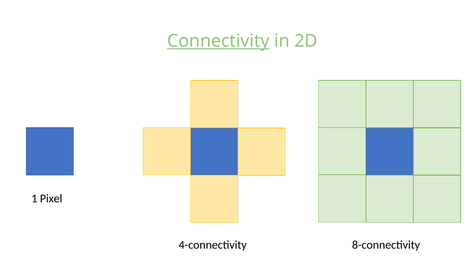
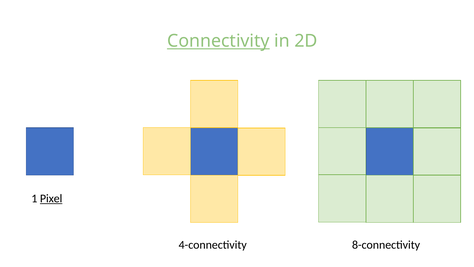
Pixel underline: none -> present
